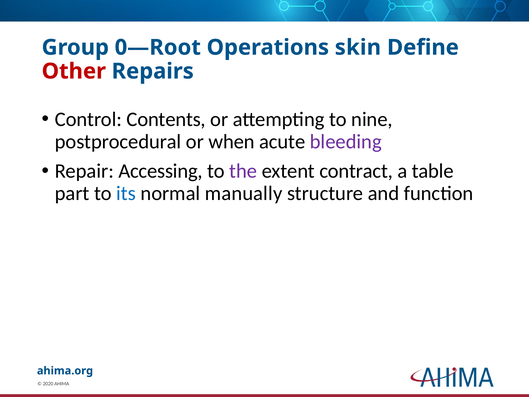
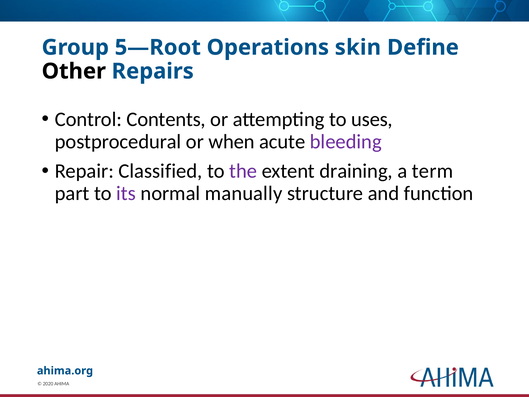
0—Root: 0—Root -> 5—Root
Other colour: red -> black
nine: nine -> uses
Accessing: Accessing -> Classified
contract: contract -> draining
table: table -> term
its colour: blue -> purple
